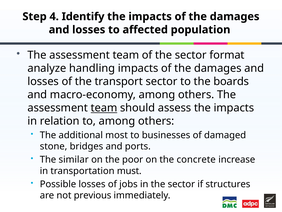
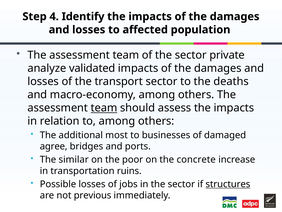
format: format -> private
handling: handling -> validated
boards: boards -> deaths
stone: stone -> agree
must: must -> ruins
structures underline: none -> present
